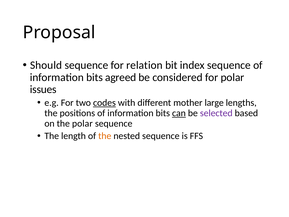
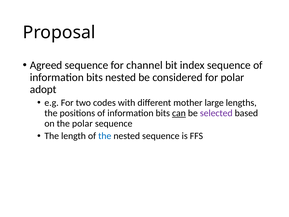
Should: Should -> Agreed
relation: relation -> channel
bits agreed: agreed -> nested
issues: issues -> adopt
codes underline: present -> none
the at (105, 136) colour: orange -> blue
